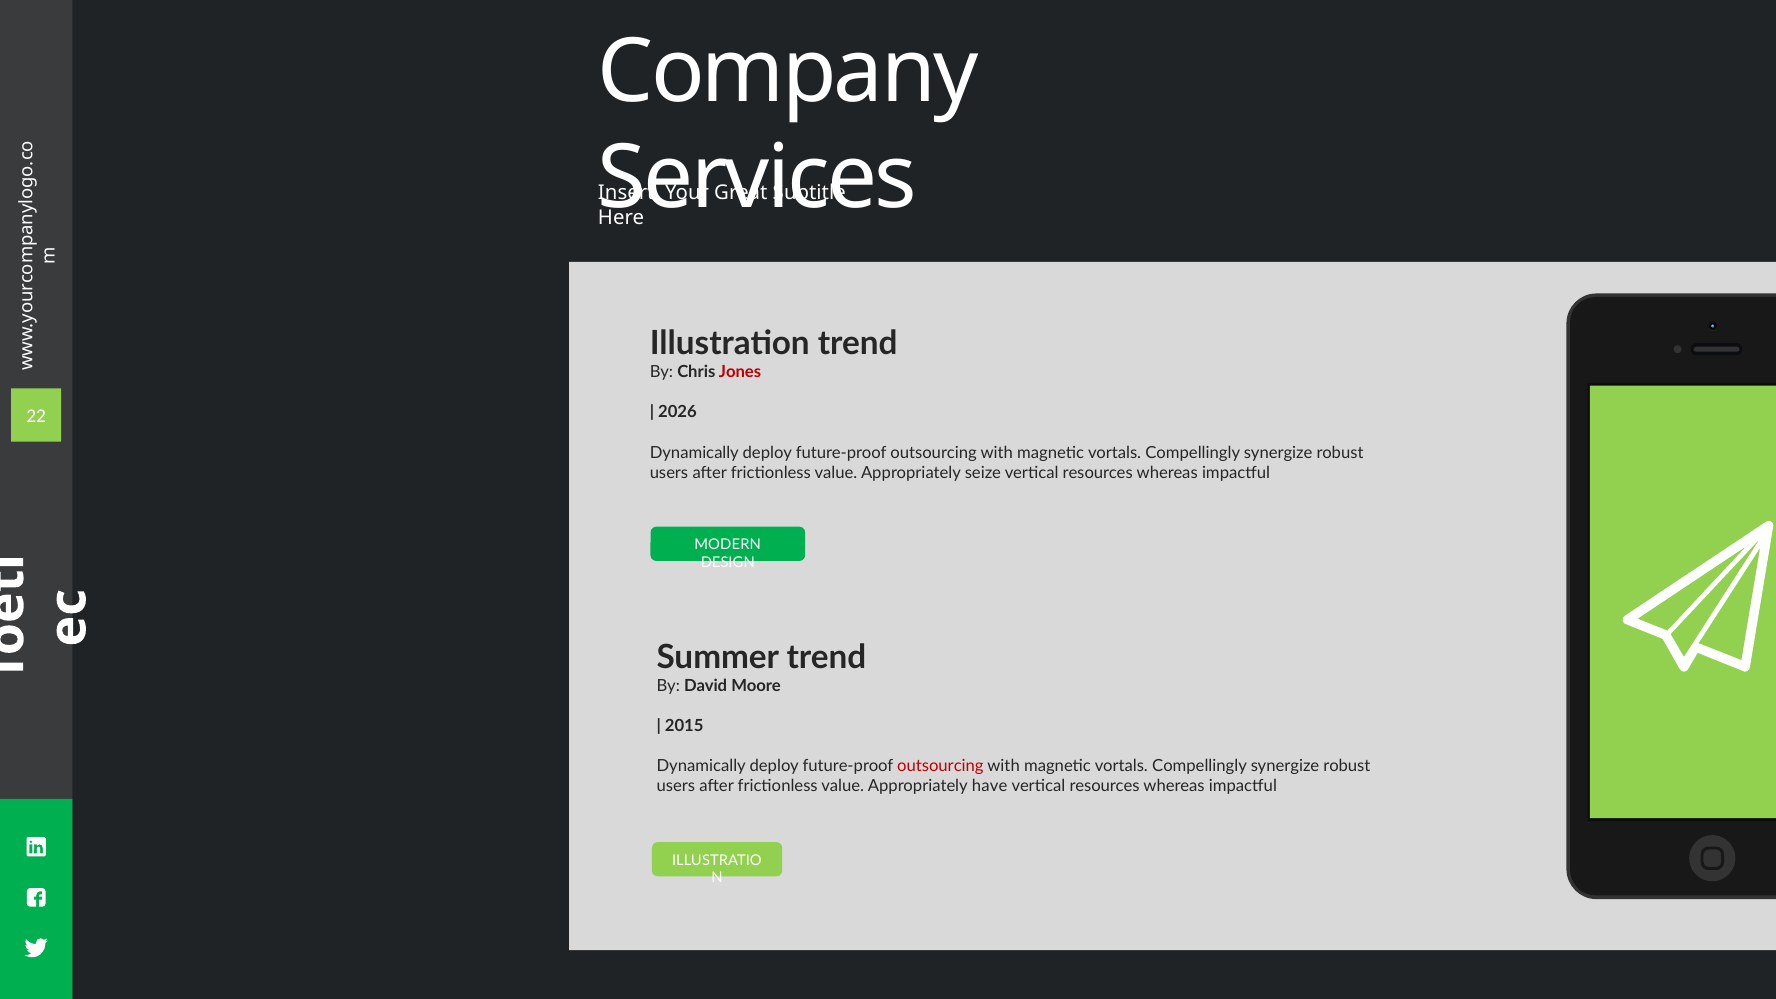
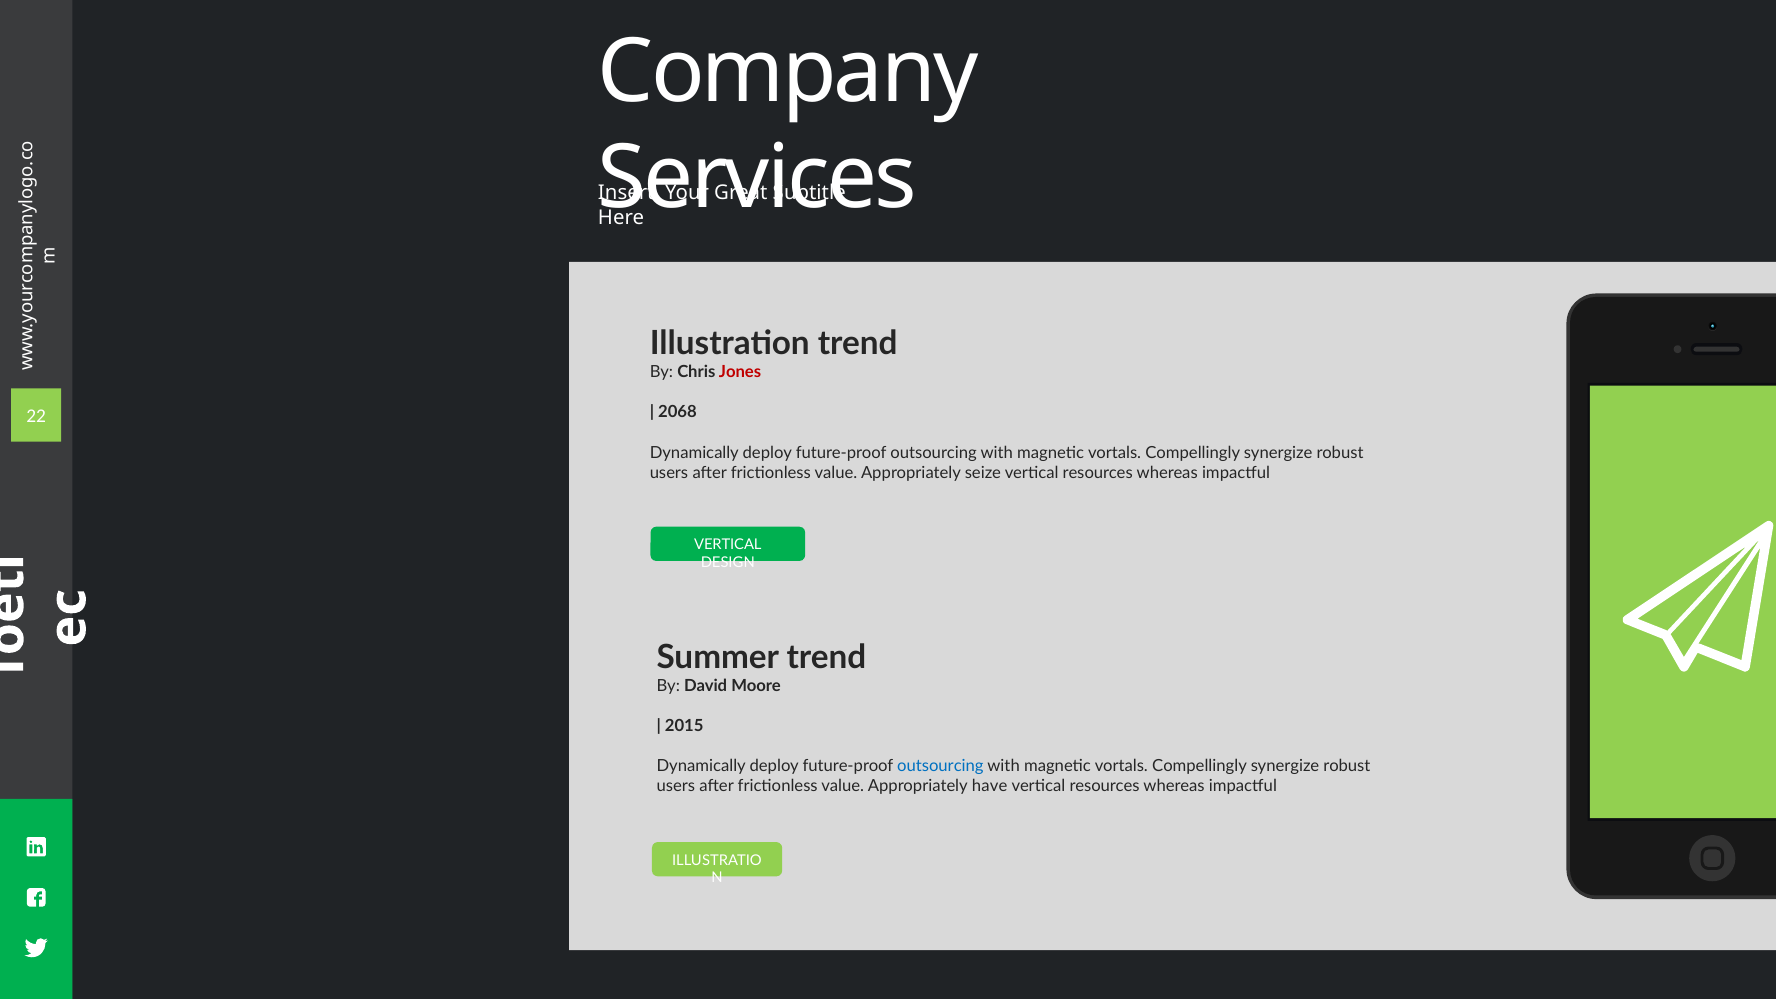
2026: 2026 -> 2068
MODERN at (728, 545): MODERN -> VERTICAL
outsourcing at (940, 766) colour: red -> blue
